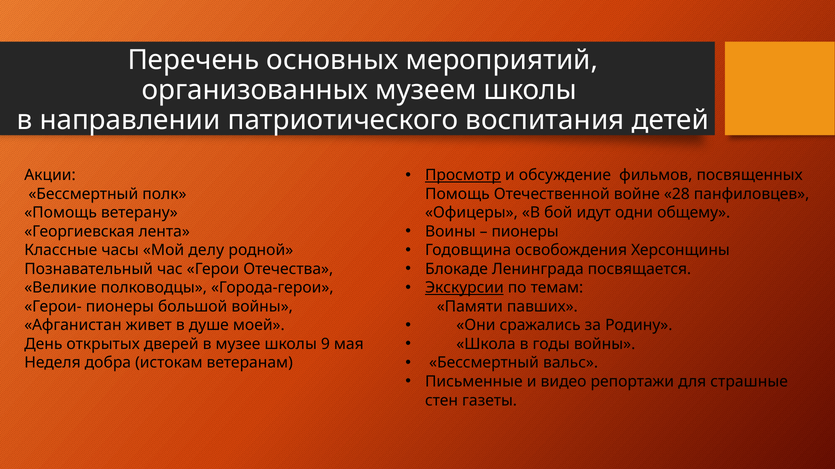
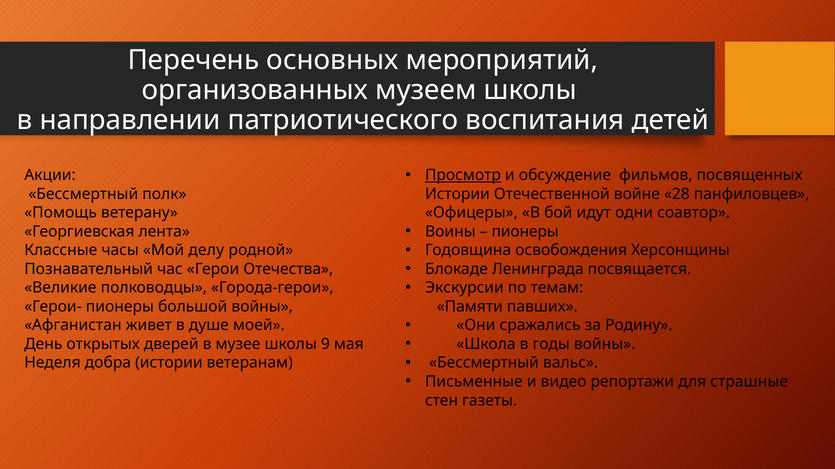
Помощь at (457, 194): Помощь -> Истории
общему: общему -> соавтор
Экскурсии underline: present -> none
добра истокам: истокам -> истории
